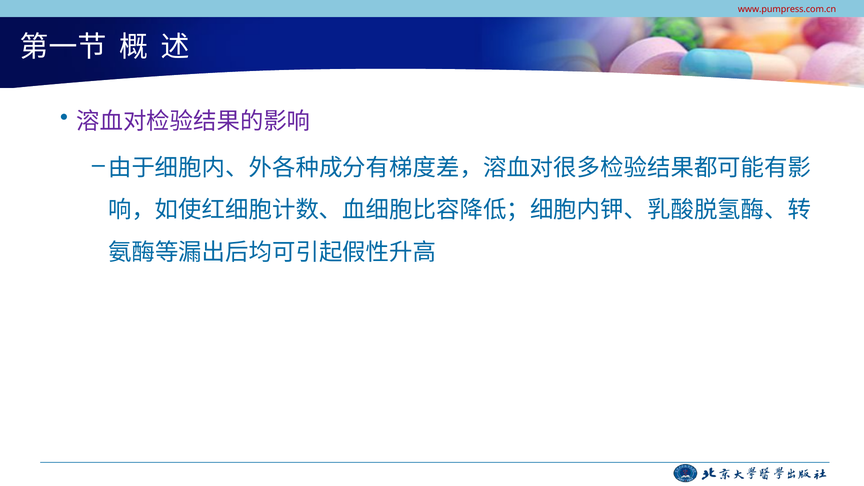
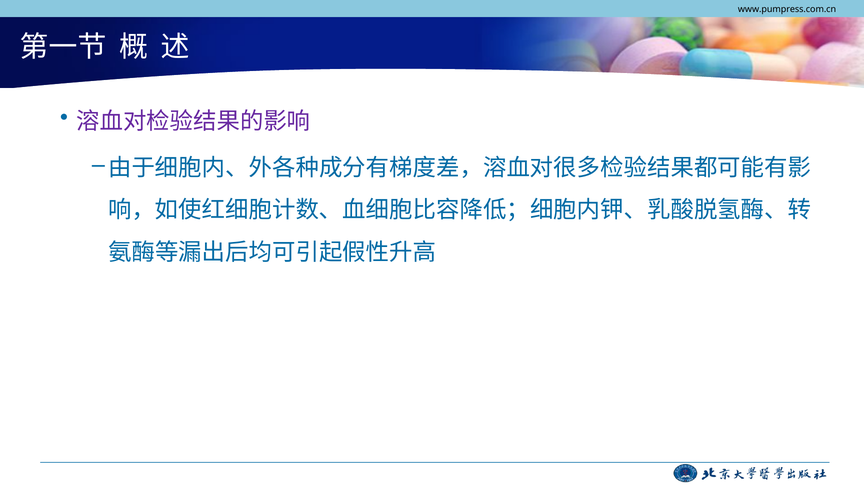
www.pumpress.com.cn colour: red -> black
